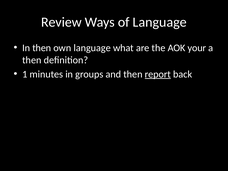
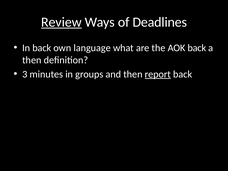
Review underline: none -> present
of Language: Language -> Deadlines
In then: then -> back
AOK your: your -> back
1: 1 -> 3
